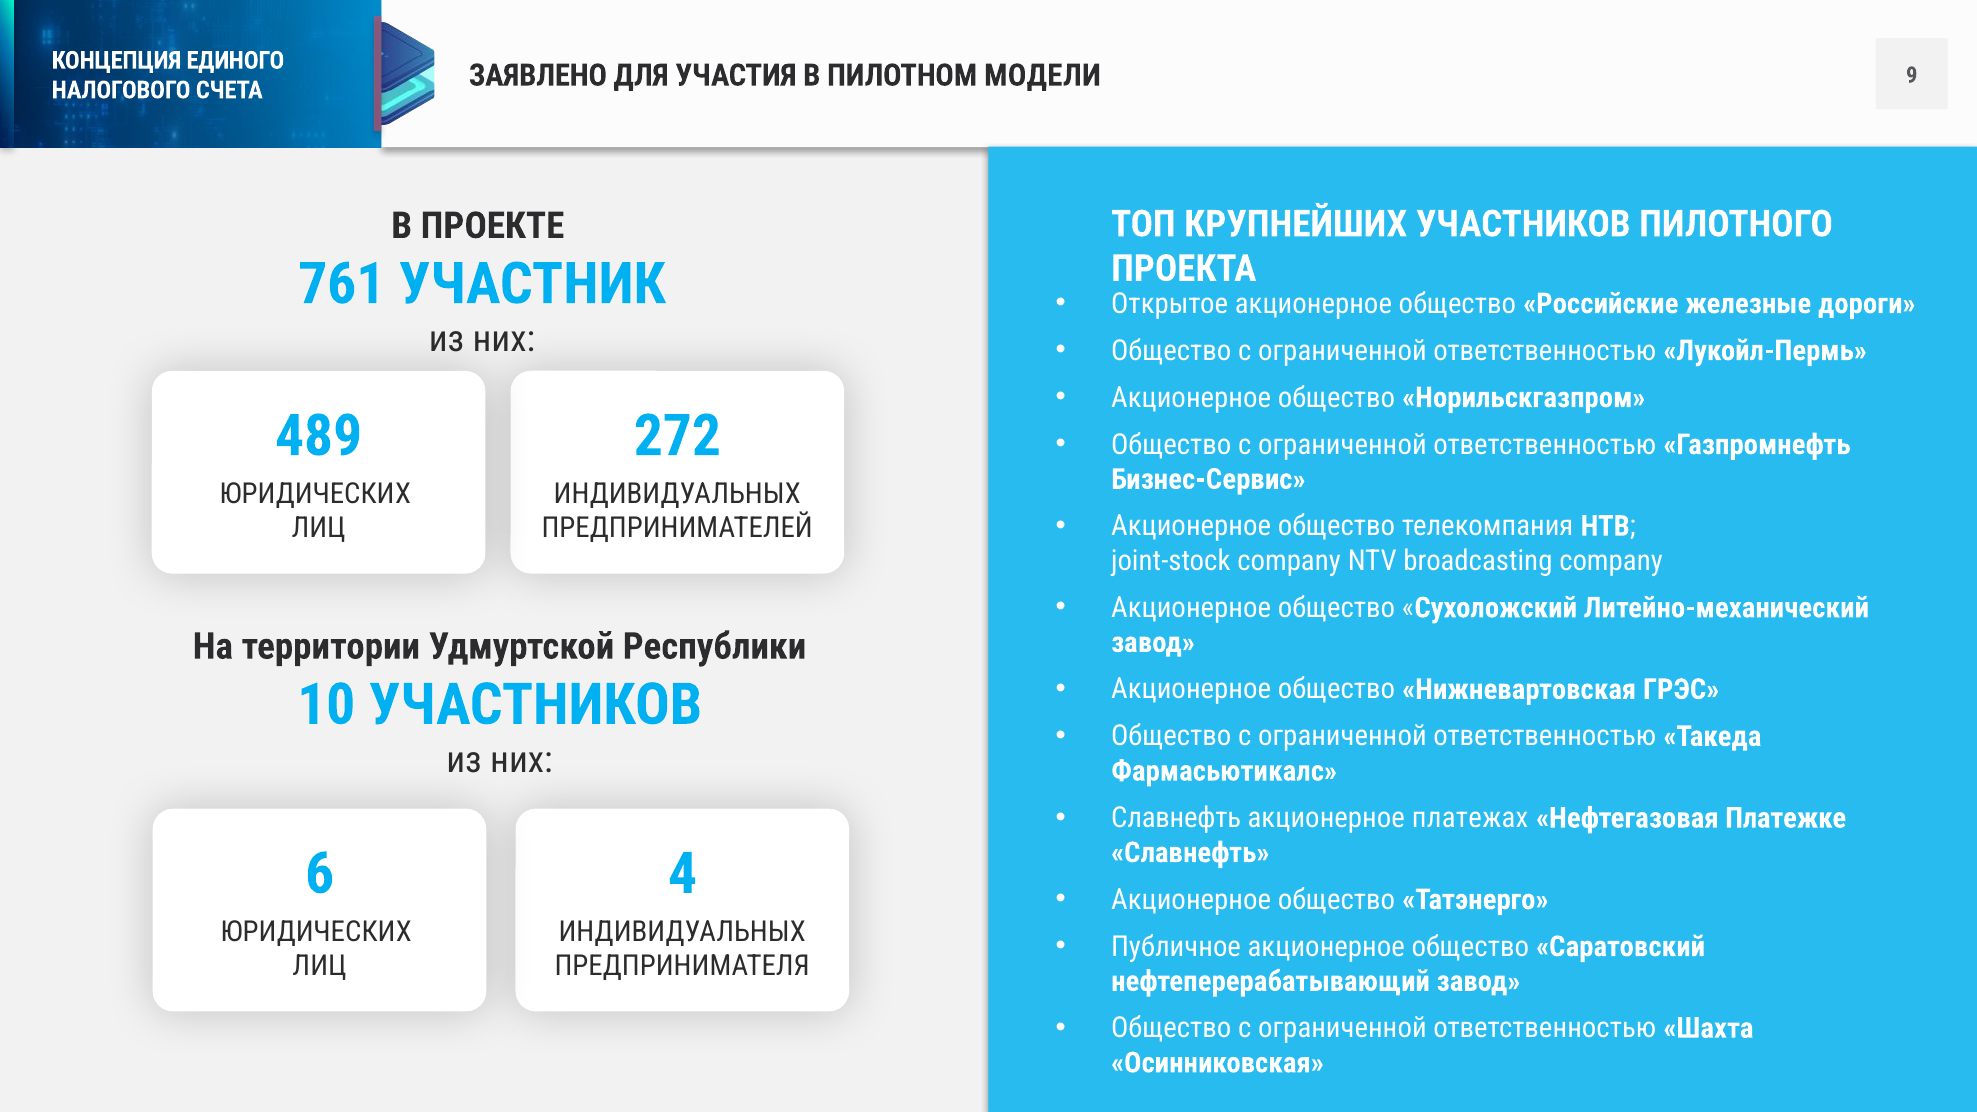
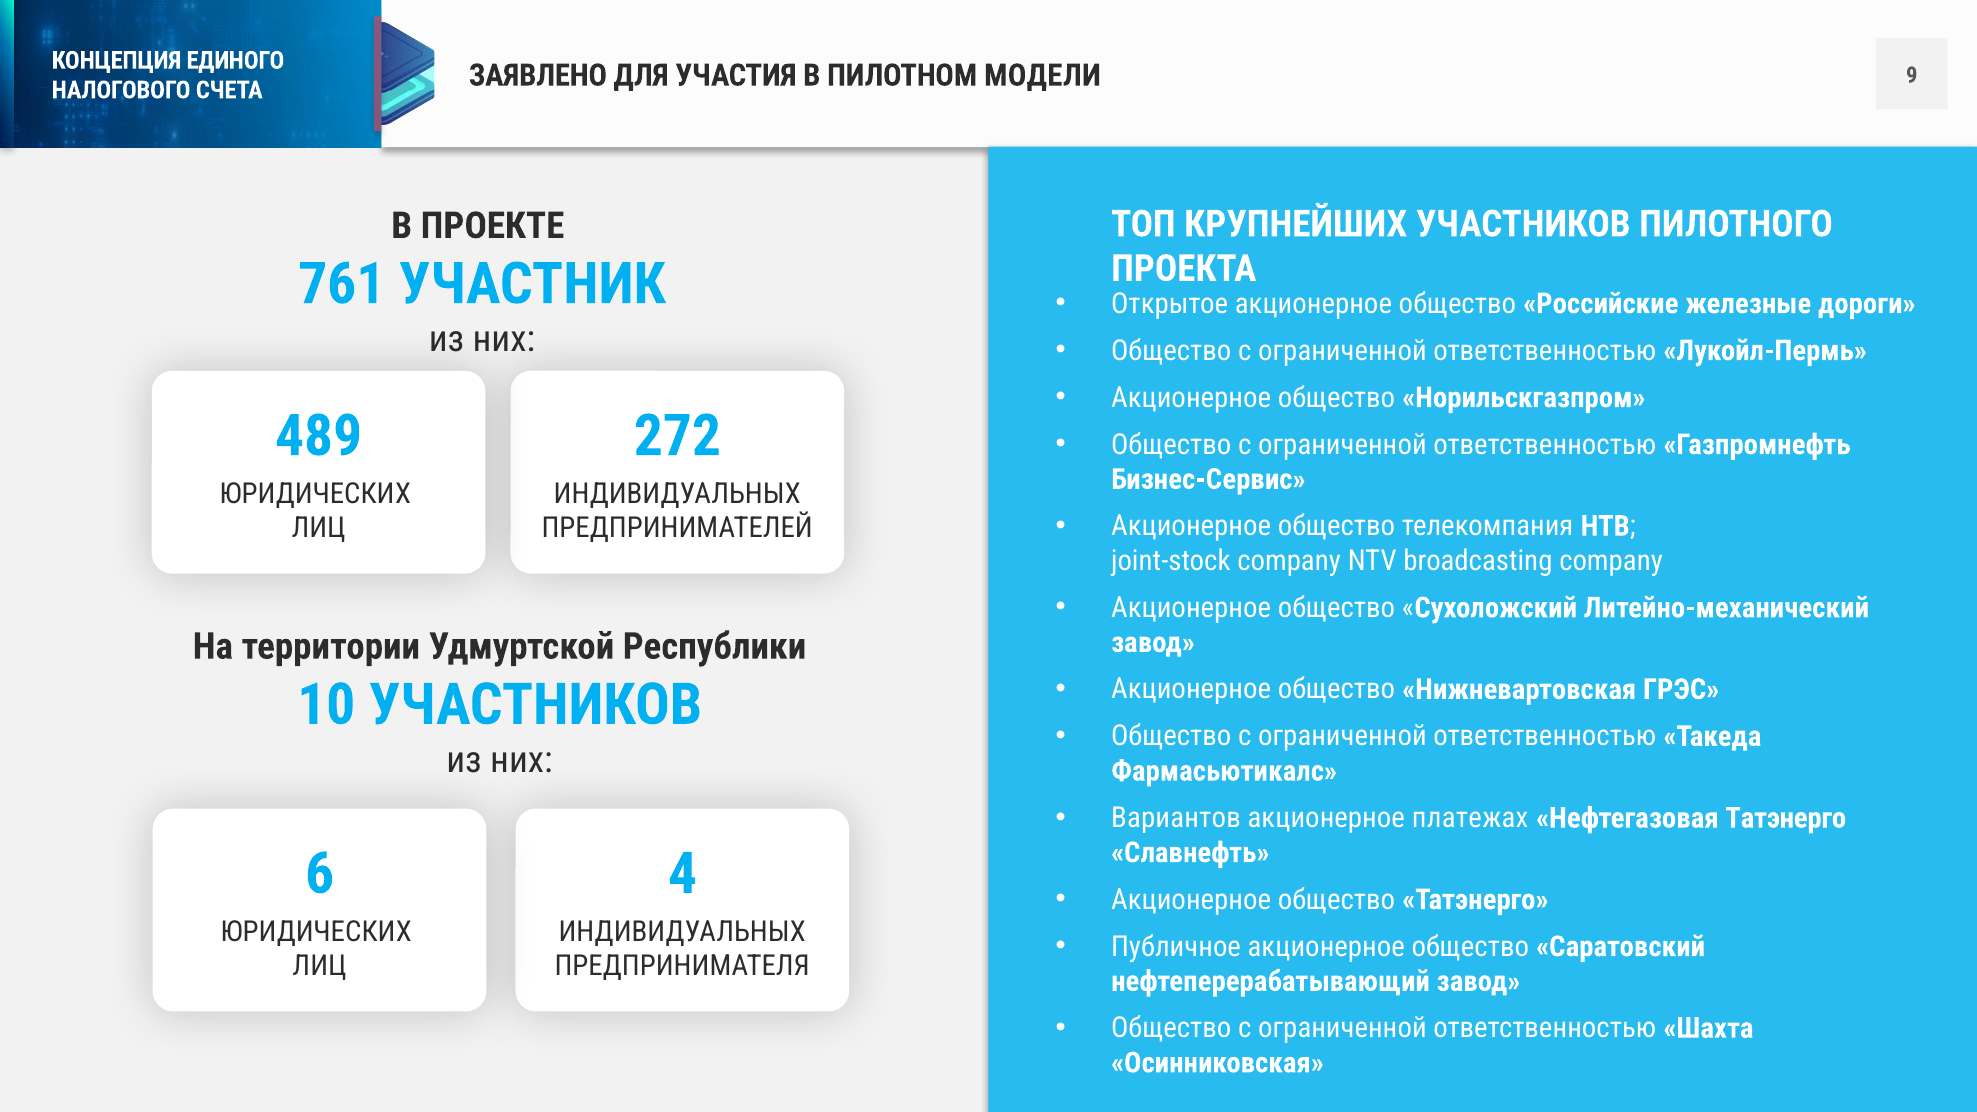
Славнефть at (1176, 818): Славнефть -> Вариантов
Нефтегазовая Платежке: Платежке -> Татэнерго
